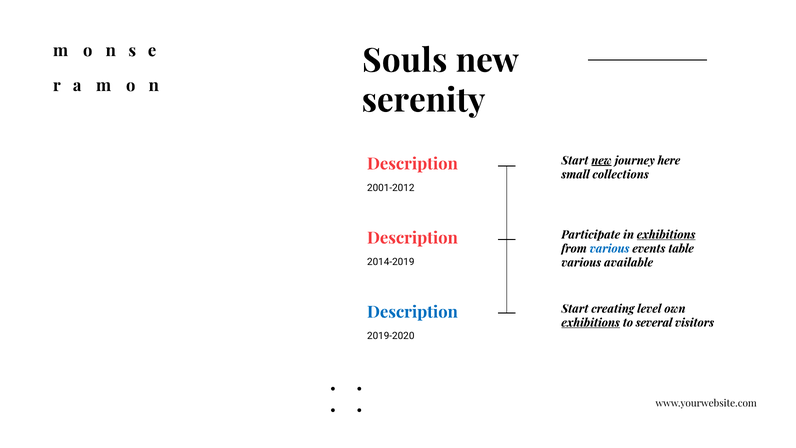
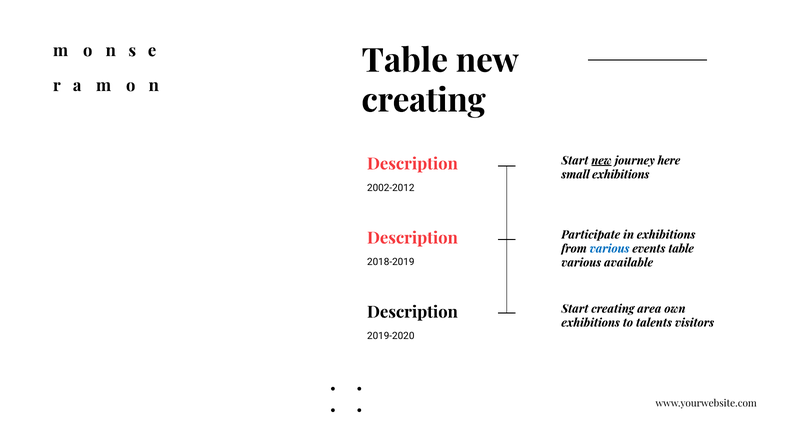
Souls at (405, 61): Souls -> Table
serenity at (423, 101): serenity -> creating
small collections: collections -> exhibitions
2001-2012: 2001-2012 -> 2002-2012
exhibitions at (666, 235) underline: present -> none
2014-2019: 2014-2019 -> 2018-2019
level: level -> area
Description at (412, 312) colour: blue -> black
exhibitions at (591, 323) underline: present -> none
several: several -> talents
